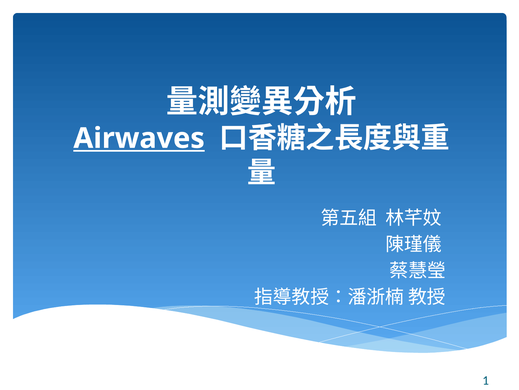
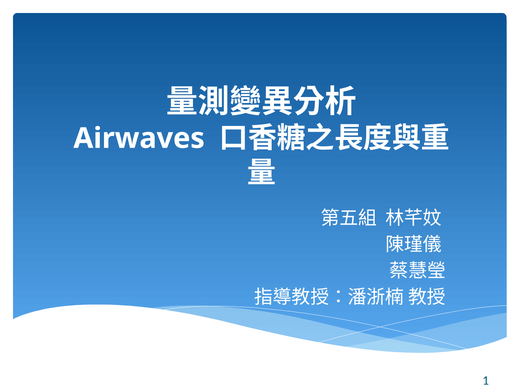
Airwaves underline: present -> none
